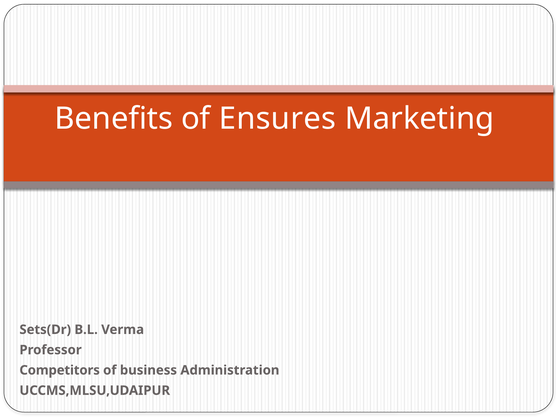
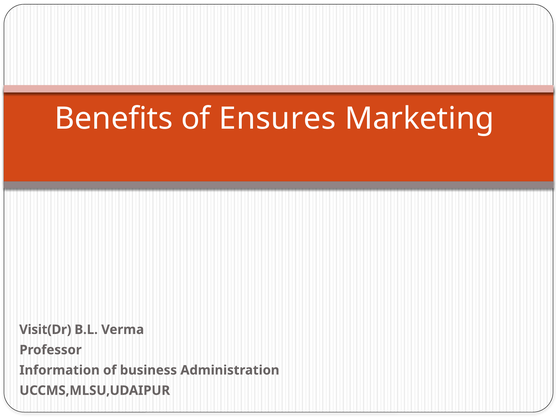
Sets(Dr: Sets(Dr -> Visit(Dr
Competitors: Competitors -> Information
